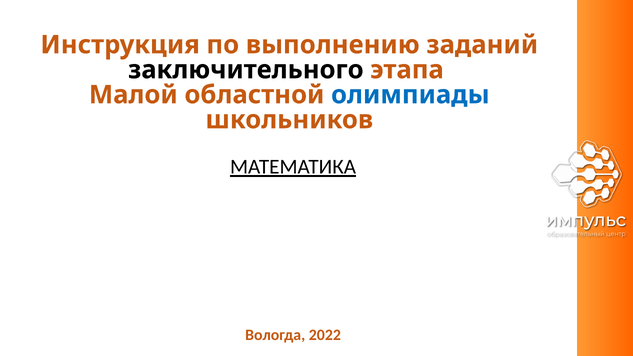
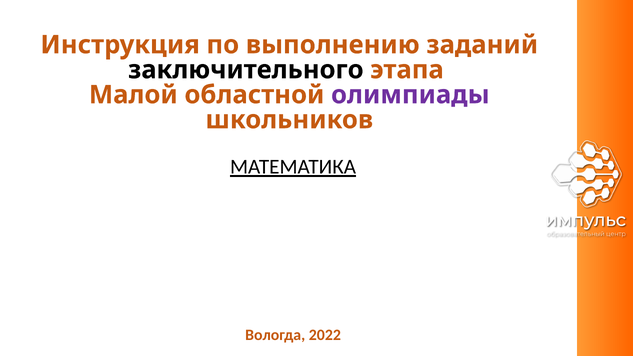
олимпиады colour: blue -> purple
